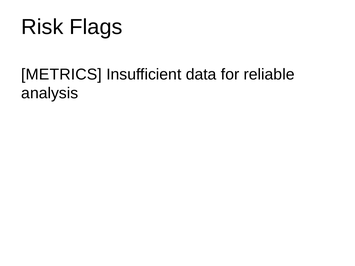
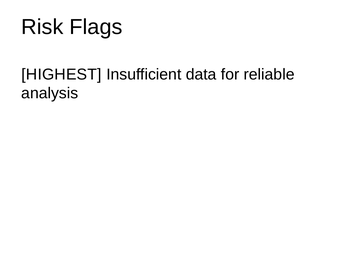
METRICS: METRICS -> HIGHEST
